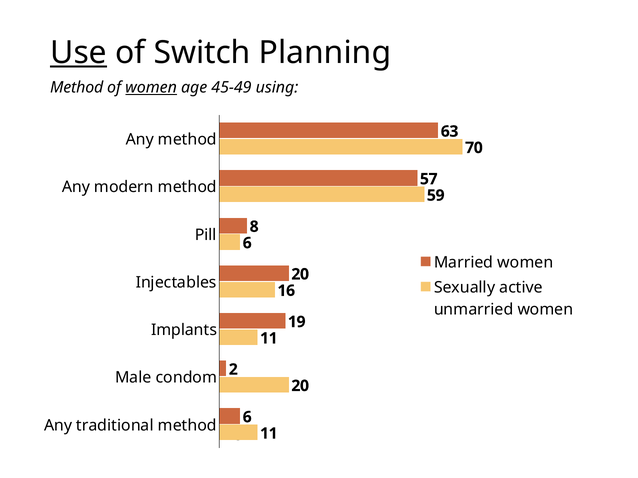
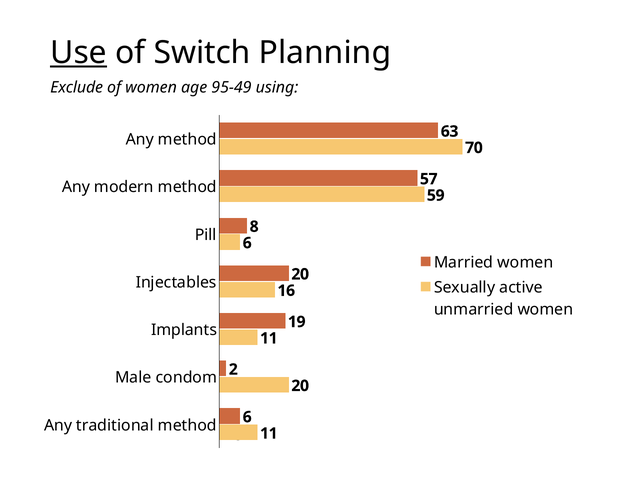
Method at (77, 88): Method -> Exclude
women at (151, 88) underline: present -> none
45-49: 45-49 -> 95-49
